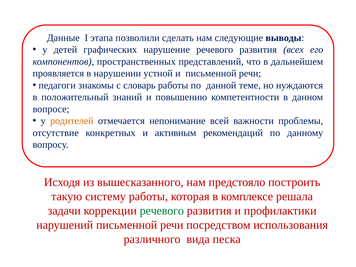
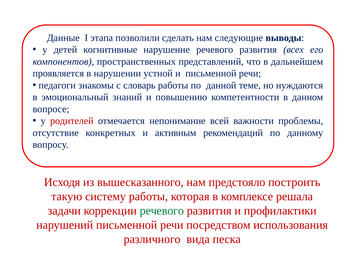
графических: графических -> когнитивные
положительный: положительный -> эмоциональный
родителей colour: orange -> red
